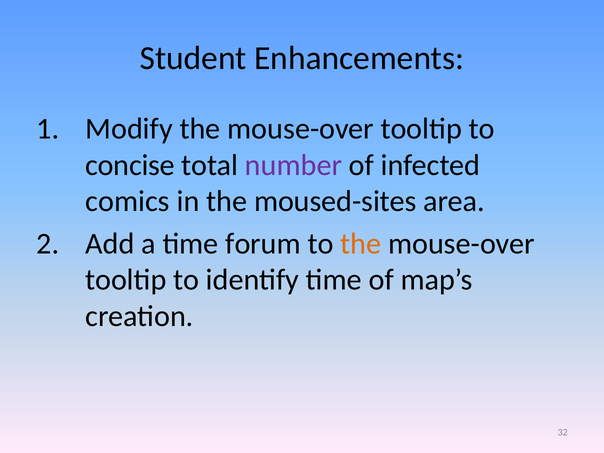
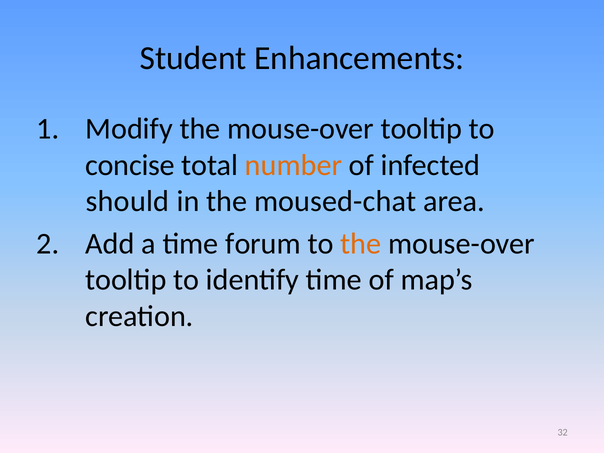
number colour: purple -> orange
comics: comics -> should
moused-sites: moused-sites -> moused-chat
